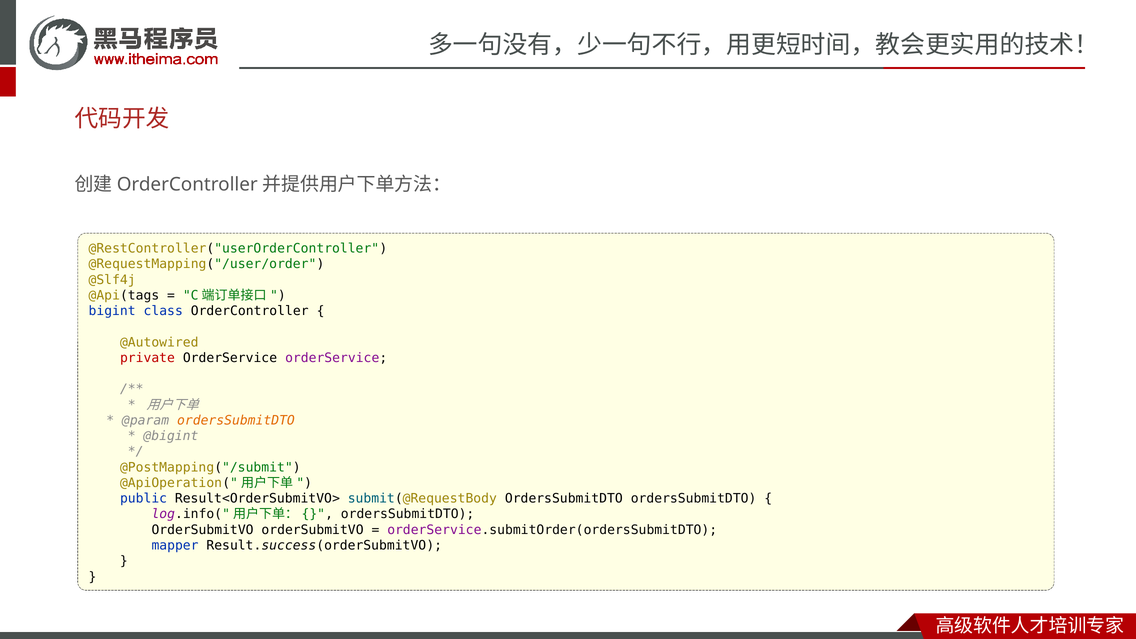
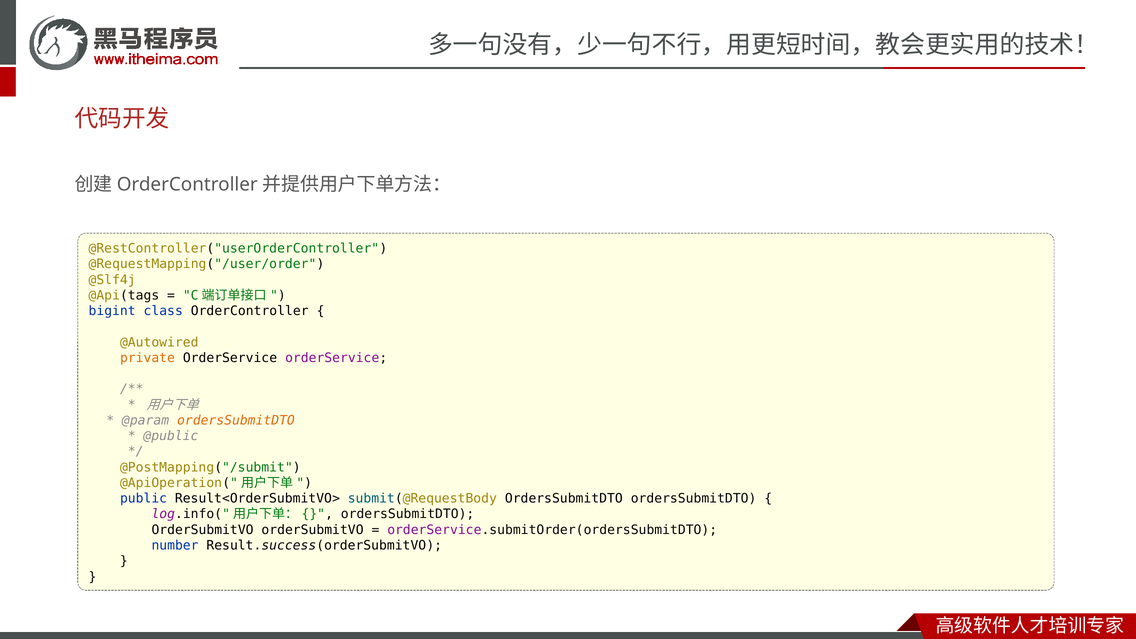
private colour: red -> orange
@bigint: @bigint -> @public
mapper: mapper -> number
